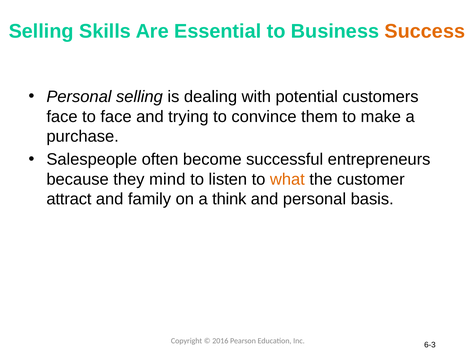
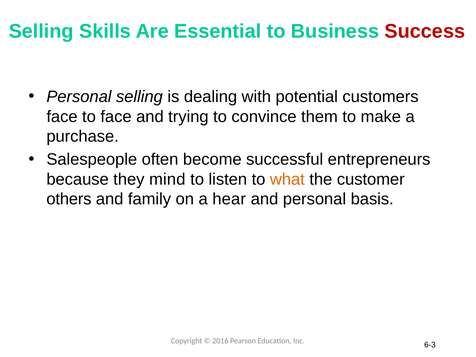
Success colour: orange -> red
attract: attract -> others
think: think -> hear
